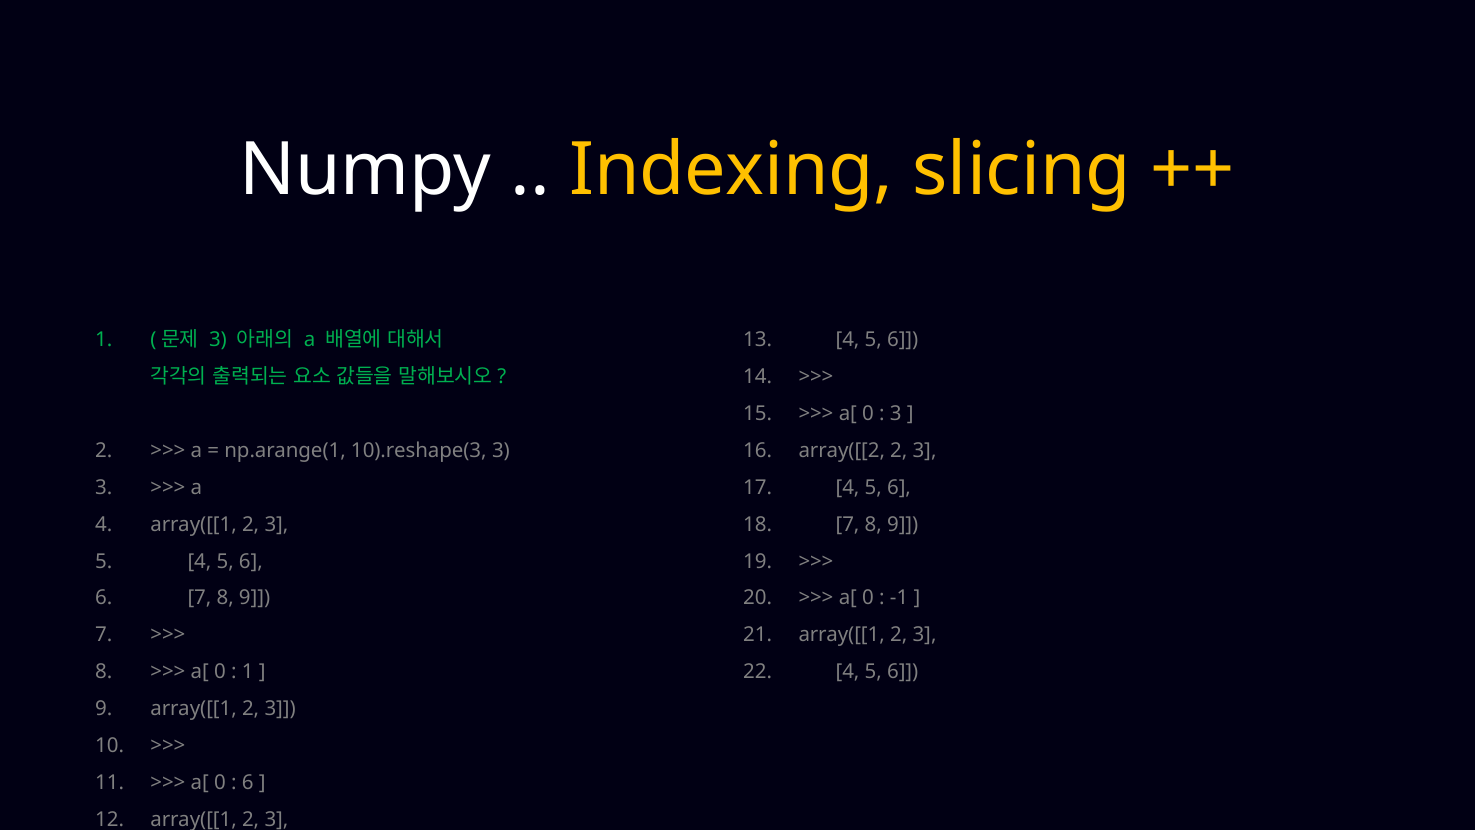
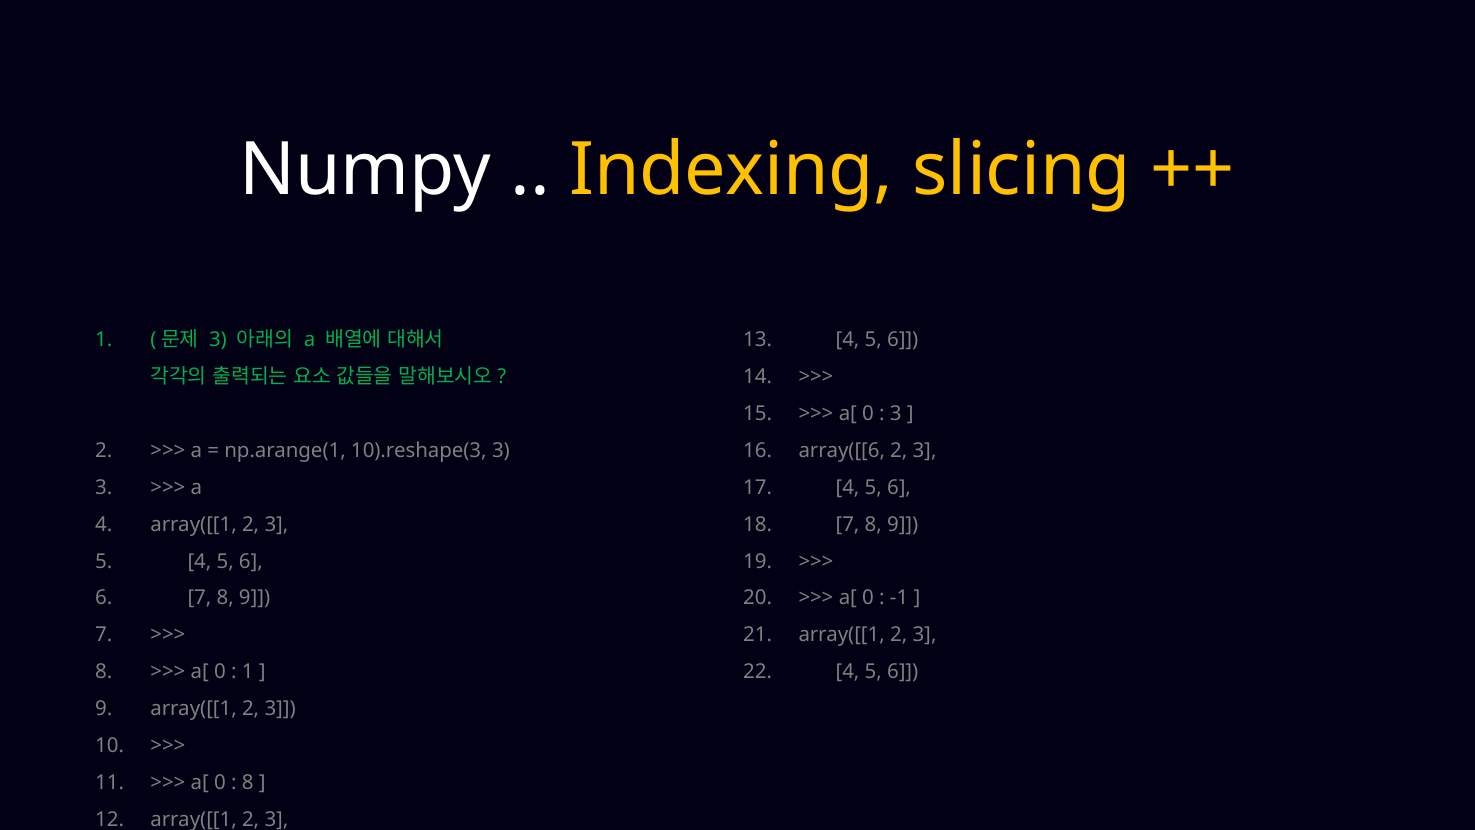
array([[2: array([[2 -> array([[6
6 at (248, 783): 6 -> 8
